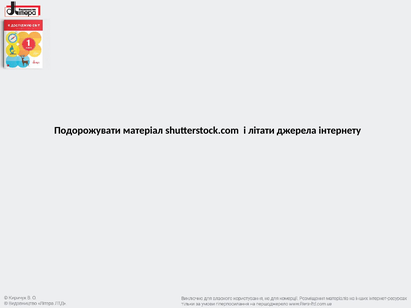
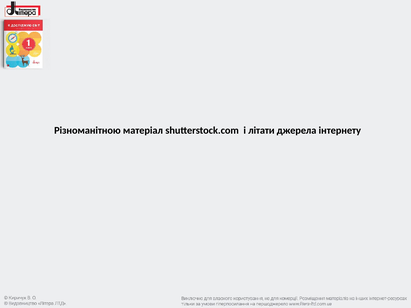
Подорожувати: Подорожувати -> Різноманітною
